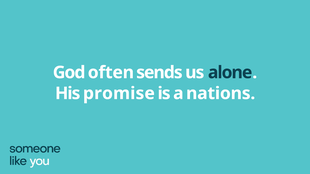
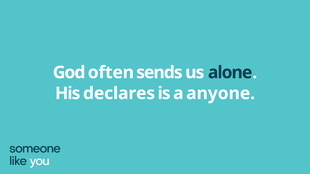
promise: promise -> declares
nations: nations -> anyone
